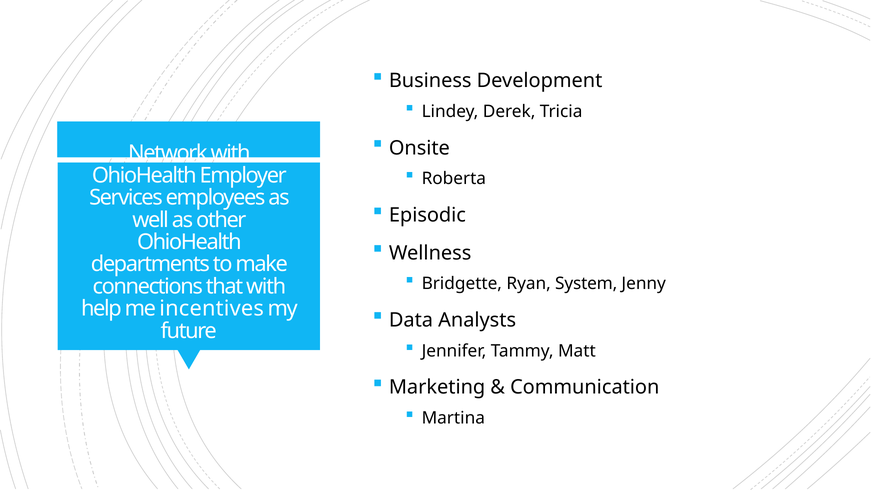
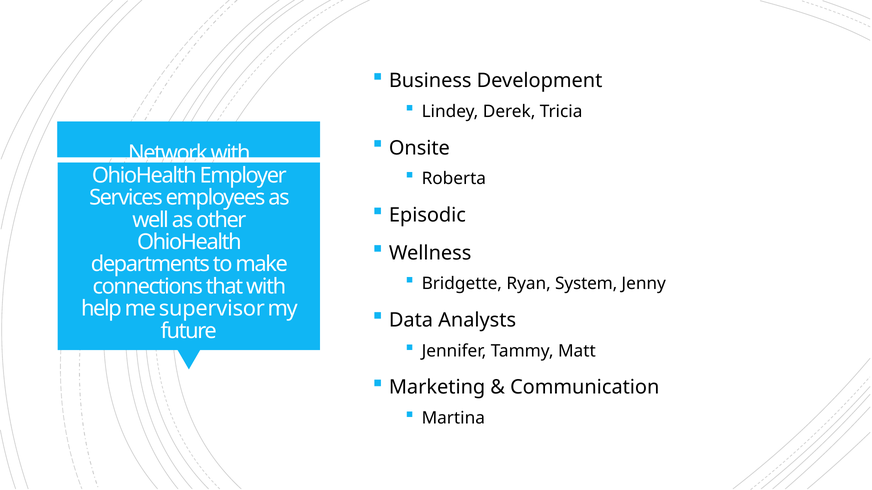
incentives: incentives -> supervisor
